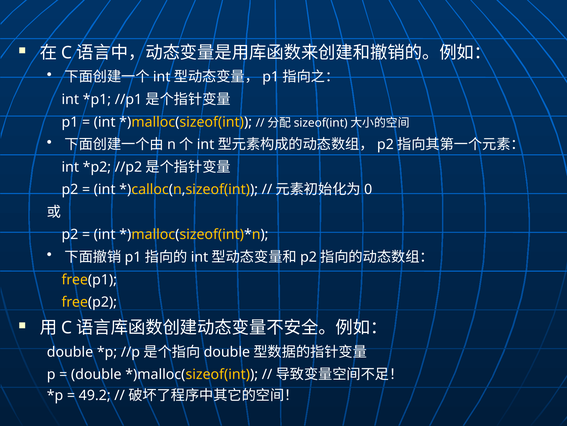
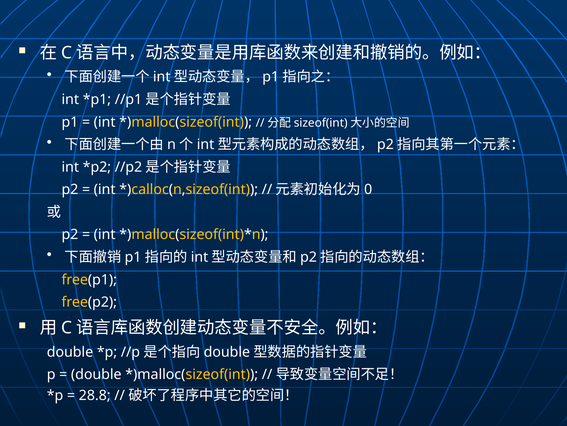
49.2: 49.2 -> 28.8
